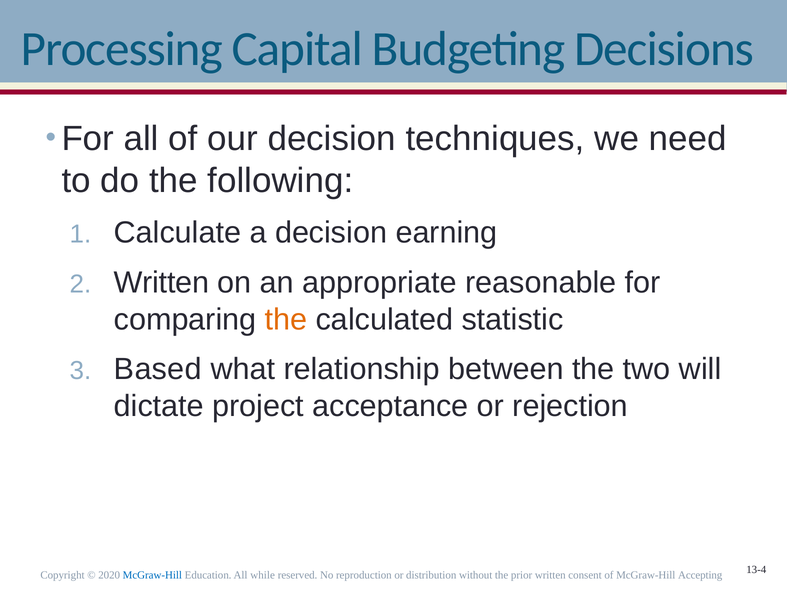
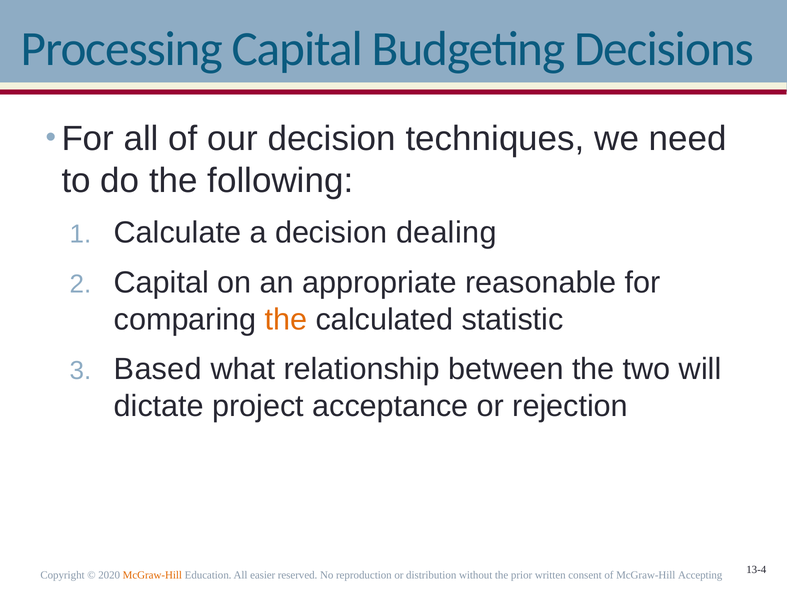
earning: earning -> dealing
Written at (161, 283): Written -> Capital
McGraw-Hill at (152, 575) colour: blue -> orange
while: while -> easier
